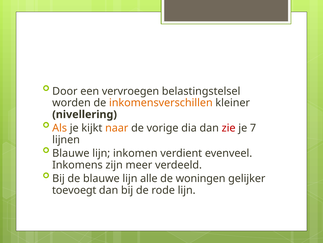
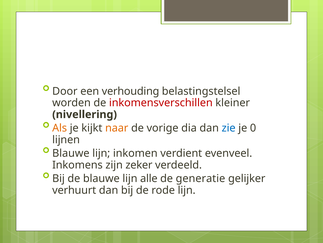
vervroegen: vervroegen -> verhouding
inkomensverschillen colour: orange -> red
zie colour: red -> blue
7: 7 -> 0
meer: meer -> zeker
woningen: woningen -> generatie
toevoegt: toevoegt -> verhuurt
